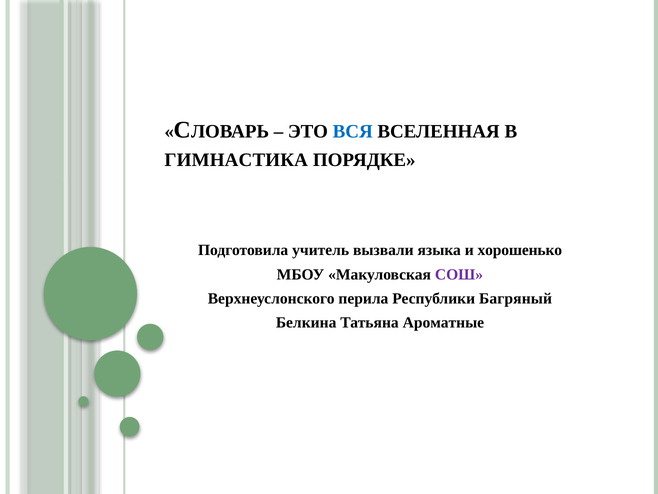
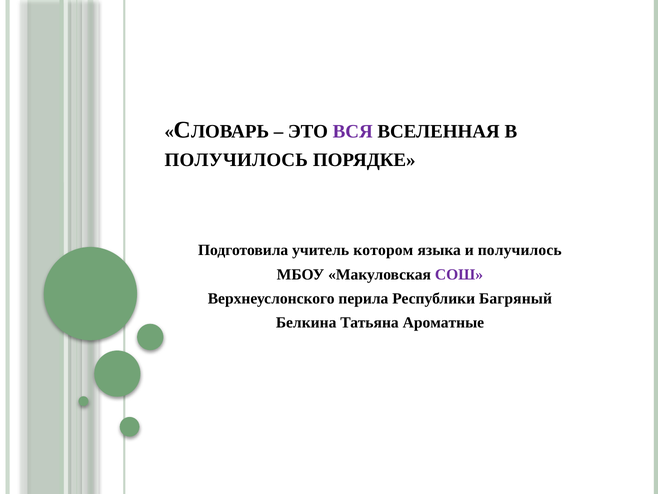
ВСЯ colour: blue -> purple
ГИМНАСТИКА at (236, 160): ГИМНАСТИКА -> ПОЛУЧИЛОСЬ
вызвали: вызвали -> котором
и хорошенько: хорошенько -> получилось
